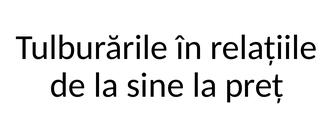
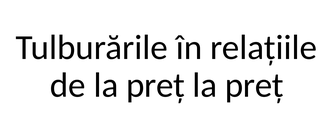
de la sine: sine -> preț
